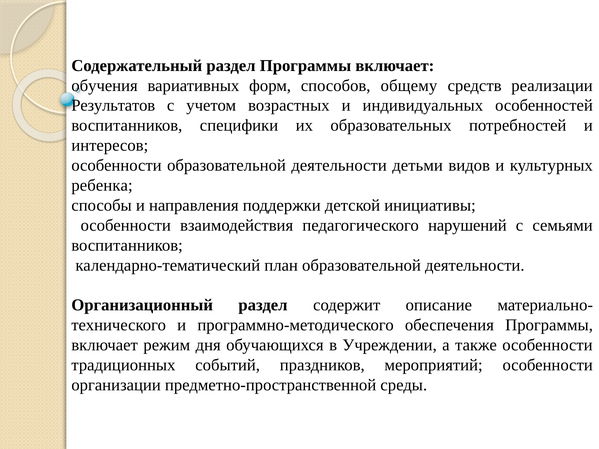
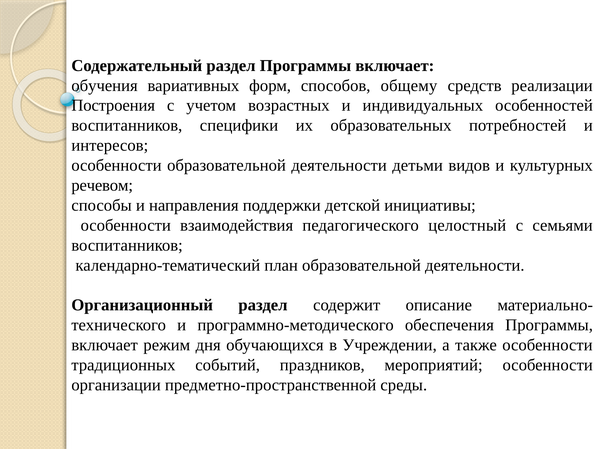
Результатов: Результатов -> Построения
ребенка: ребенка -> речевом
нарушений: нарушений -> целостный
